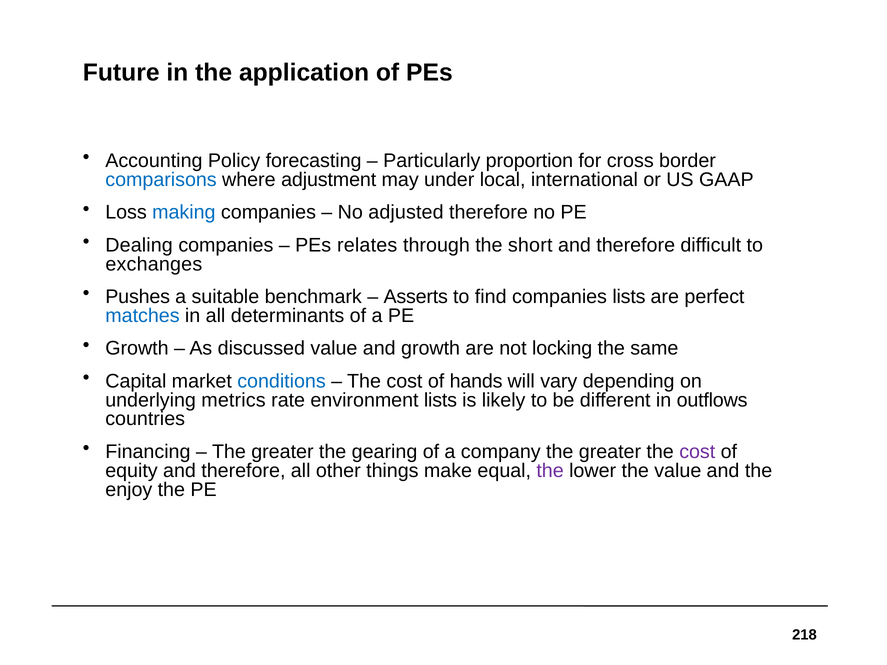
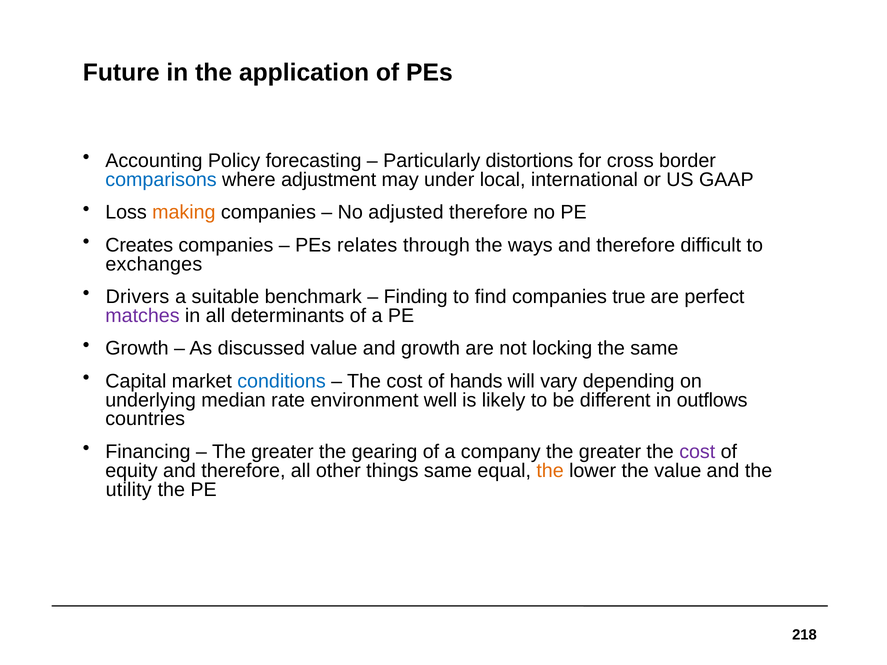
proportion: proportion -> distortions
making colour: blue -> orange
Dealing: Dealing -> Creates
short: short -> ways
Pushes: Pushes -> Drivers
Asserts: Asserts -> Finding
companies lists: lists -> true
matches colour: blue -> purple
metrics: metrics -> median
environment lists: lists -> well
things make: make -> same
the at (550, 471) colour: purple -> orange
enjoy: enjoy -> utility
